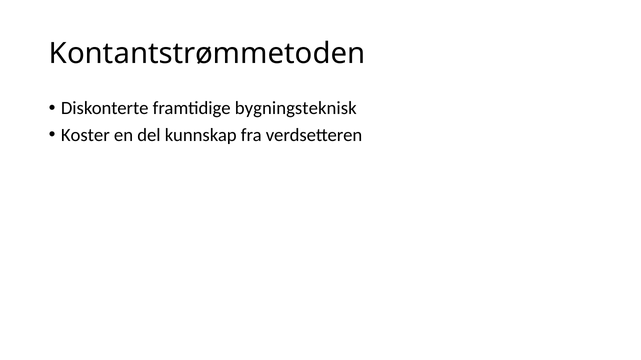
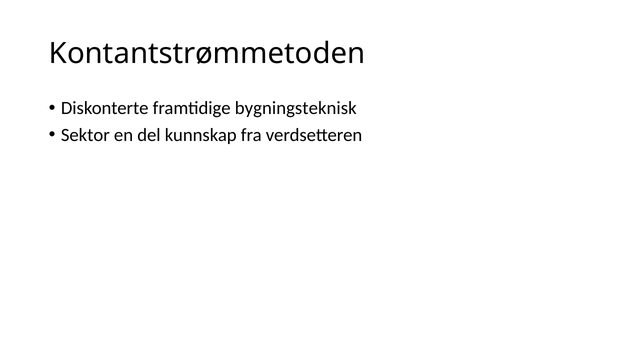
Koster: Koster -> Sektor
